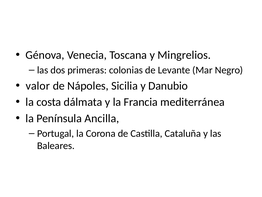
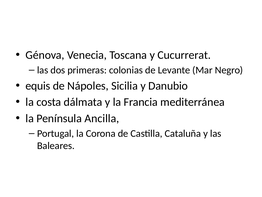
Mingrelios: Mingrelios -> Cucurrerat
valor: valor -> equis
